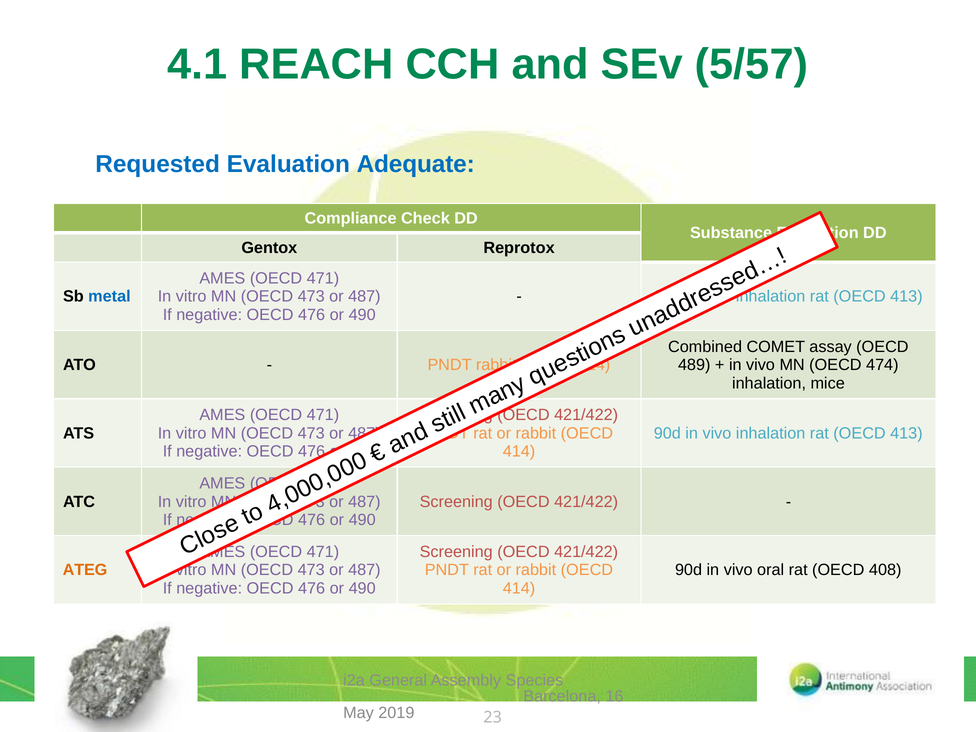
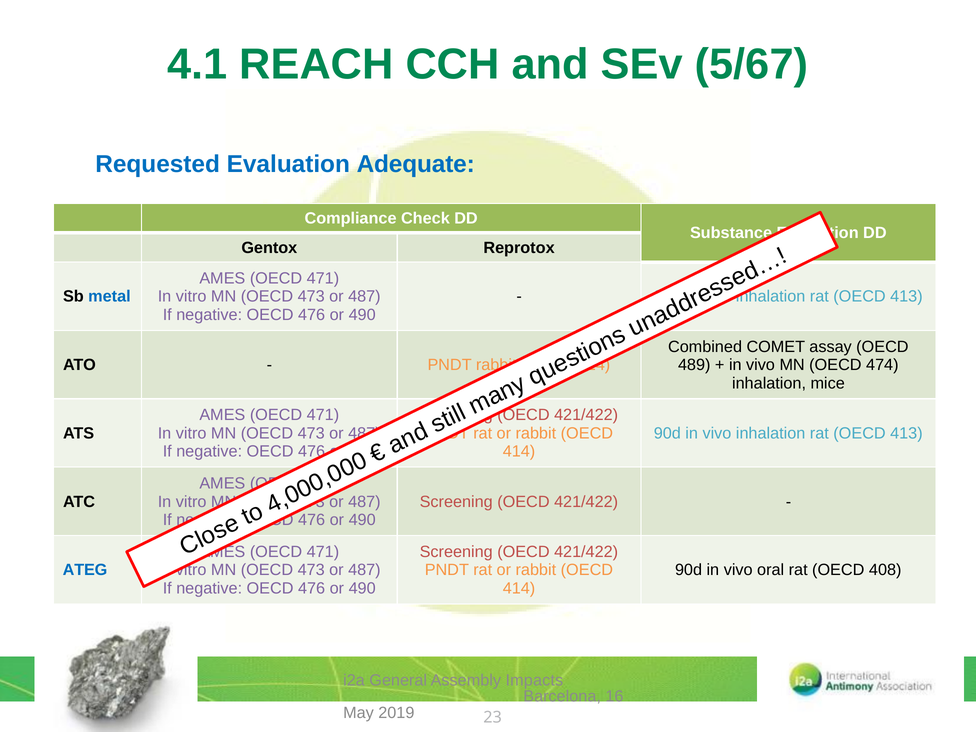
5/57: 5/57 -> 5/67
ATEG colour: orange -> blue
Species: Species -> Impacts
